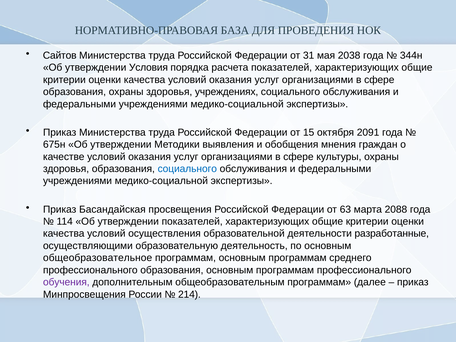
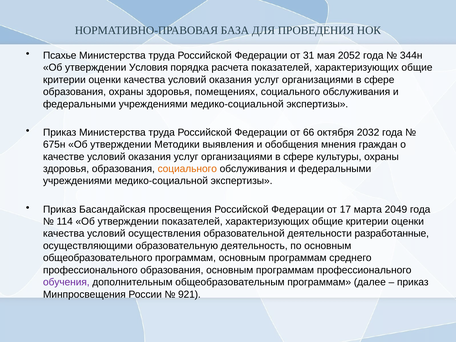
Сайтов: Сайтов -> Псахье
2038: 2038 -> 2052
учреждениях: учреждениях -> помещениях
15: 15 -> 66
2091: 2091 -> 2032
социального at (187, 169) colour: blue -> orange
63: 63 -> 17
2088: 2088 -> 2049
общеобразовательное: общеобразовательное -> общеобразовательного
214: 214 -> 921
